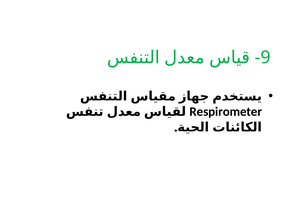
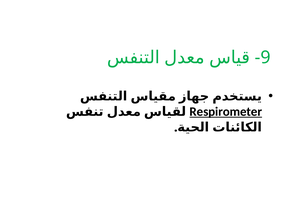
Respirometer underline: none -> present
